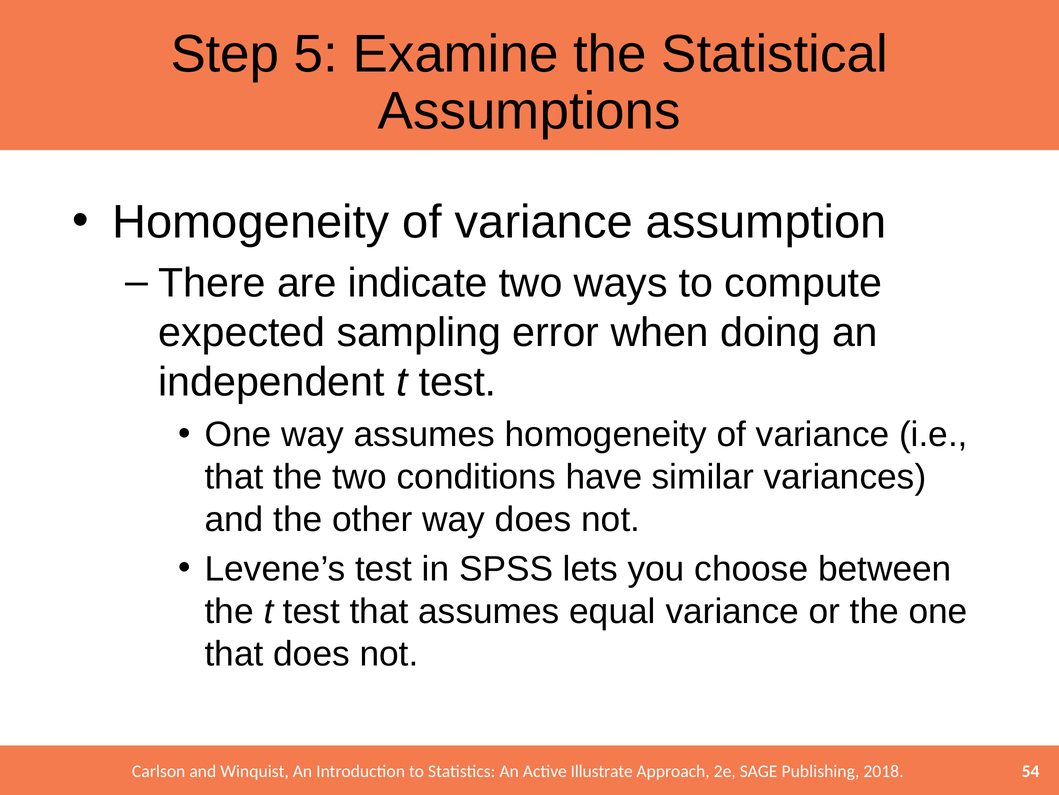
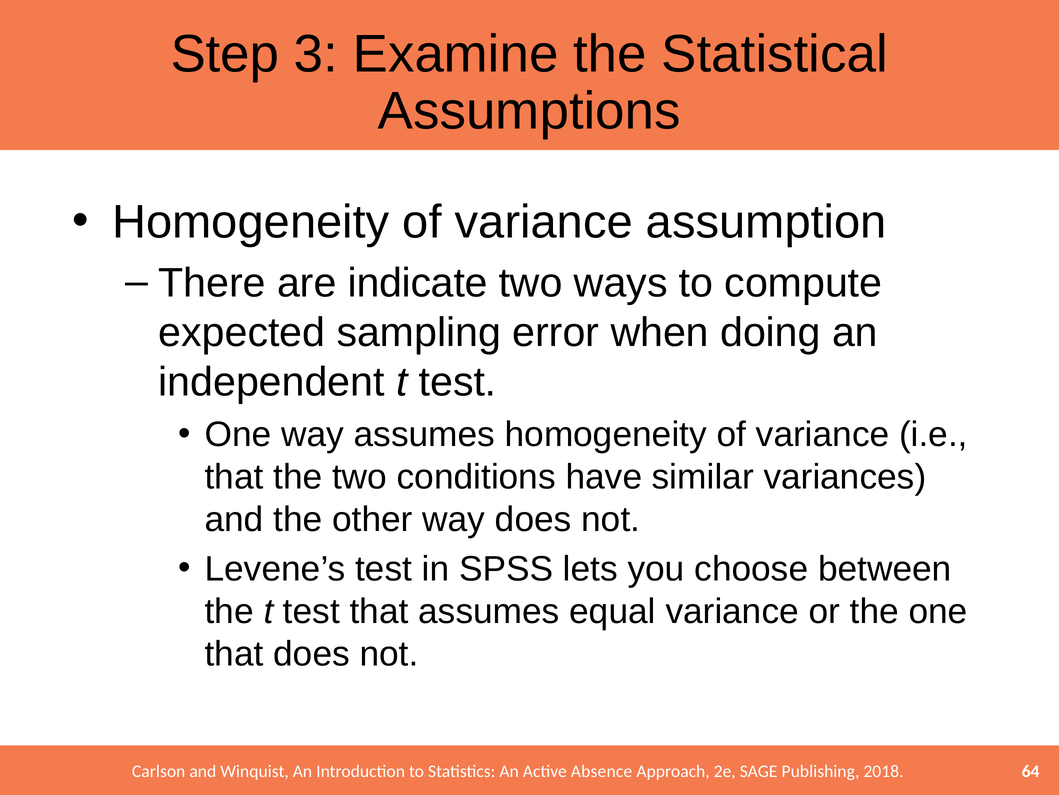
5: 5 -> 3
Illustrate: Illustrate -> Absence
54: 54 -> 64
